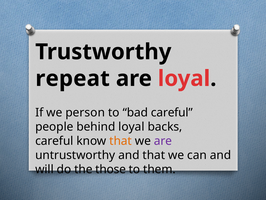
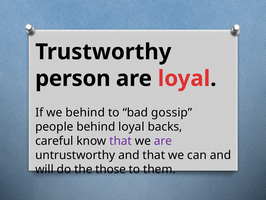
repeat: repeat -> person
we person: person -> behind
bad careful: careful -> gossip
that at (121, 141) colour: orange -> purple
